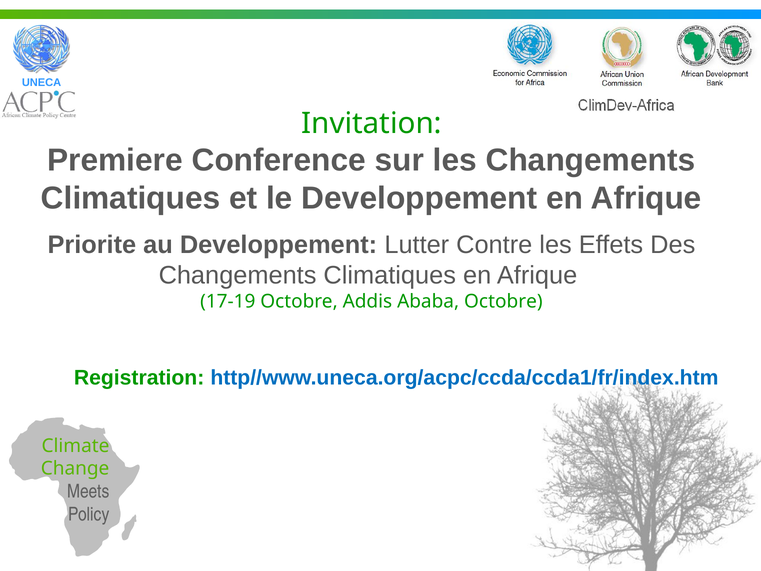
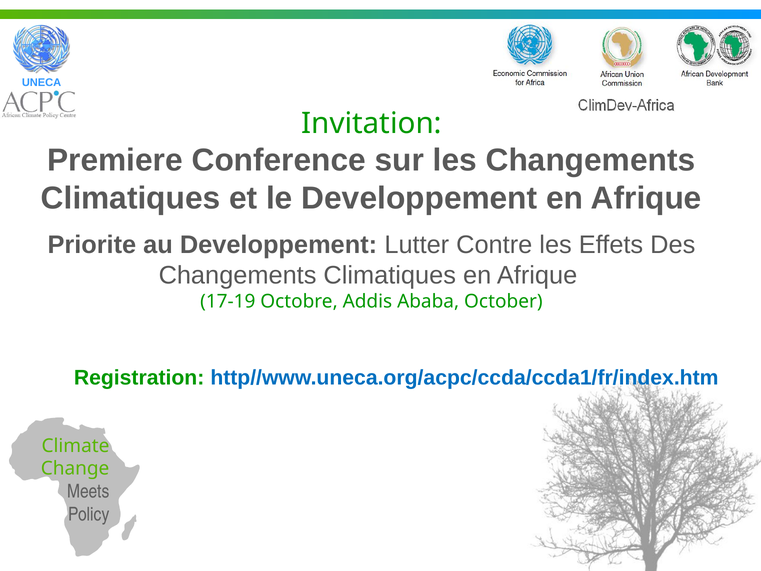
Ababa Octobre: Octobre -> October
